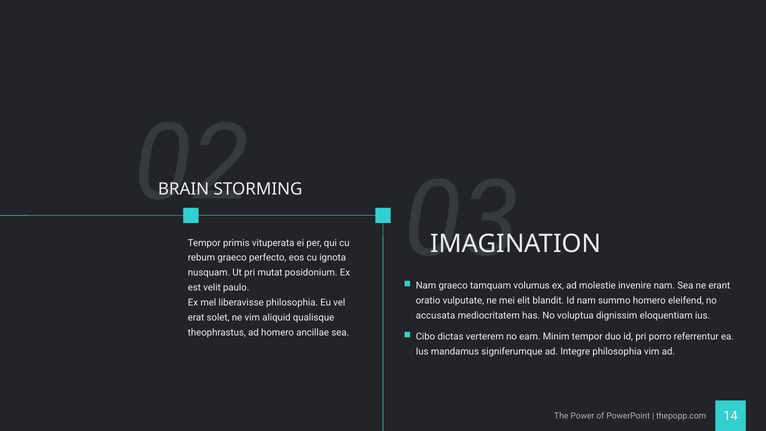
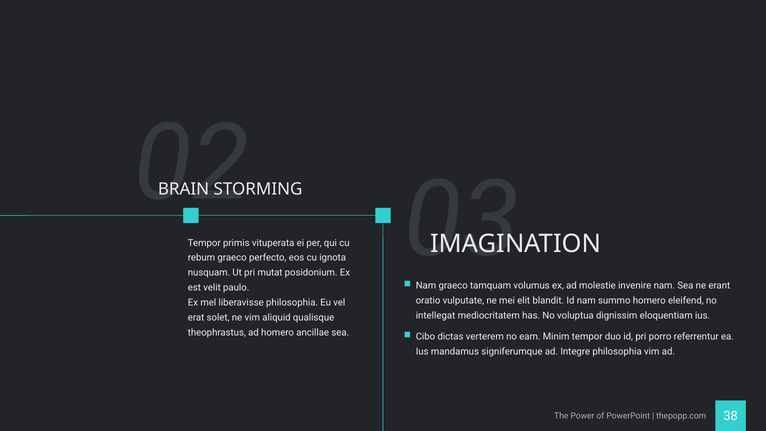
accusata: accusata -> intellegat
14: 14 -> 38
